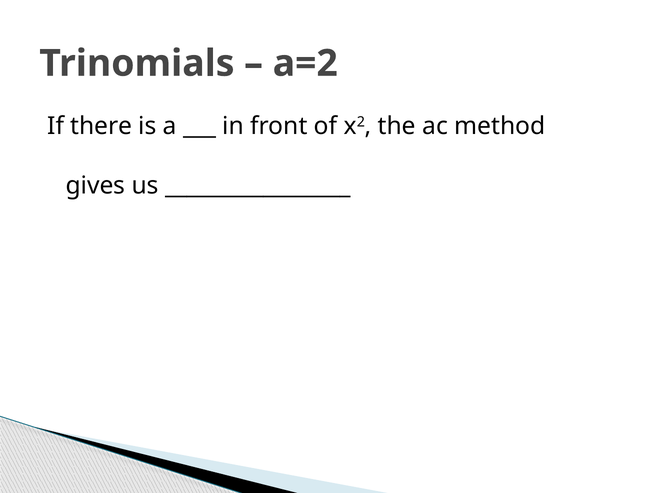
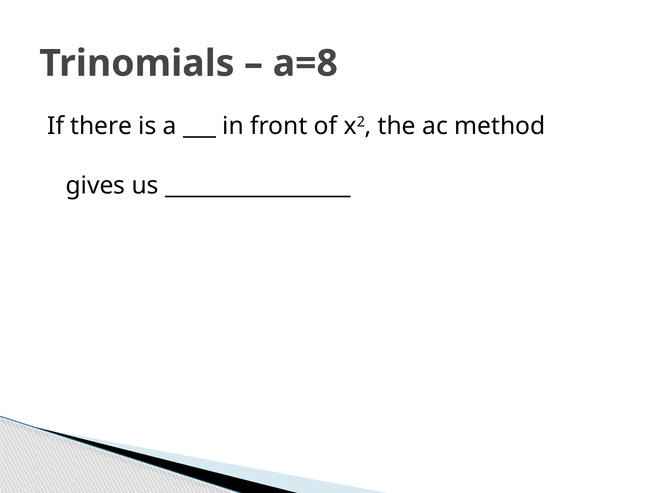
a=2: a=2 -> a=8
